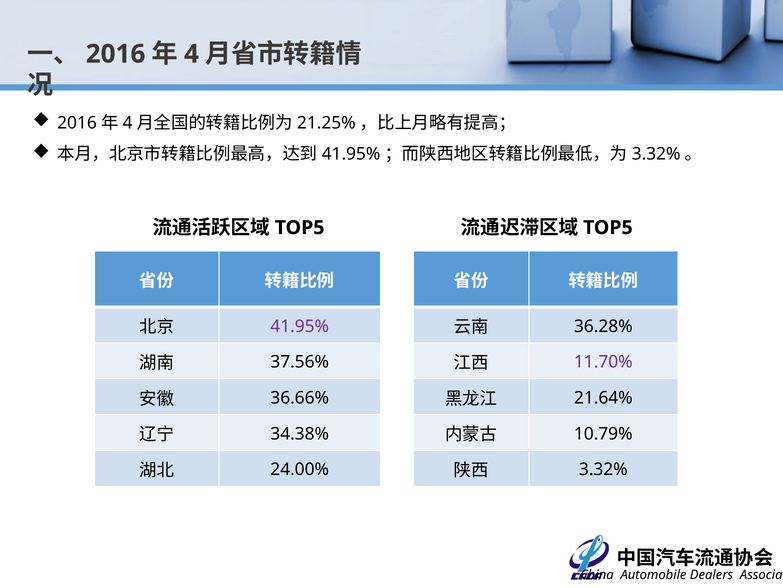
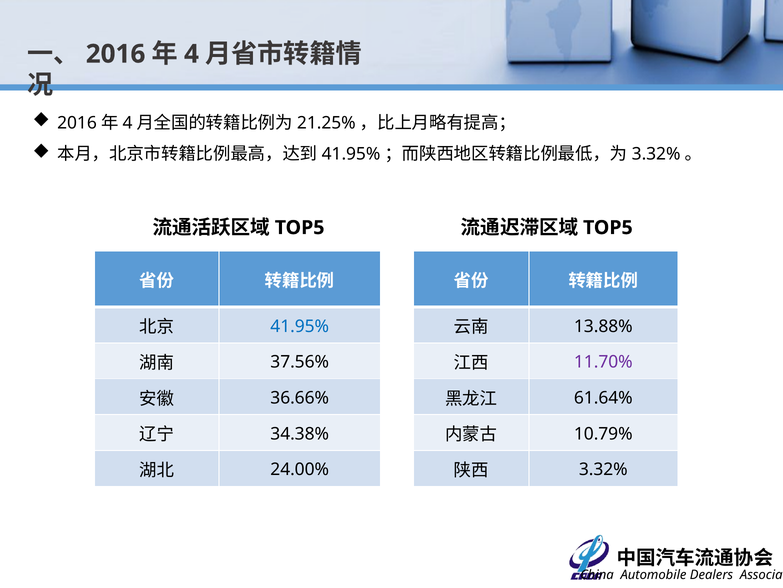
36.28%: 36.28% -> 13.88%
41.95% colour: purple -> blue
21.64%: 21.64% -> 61.64%
